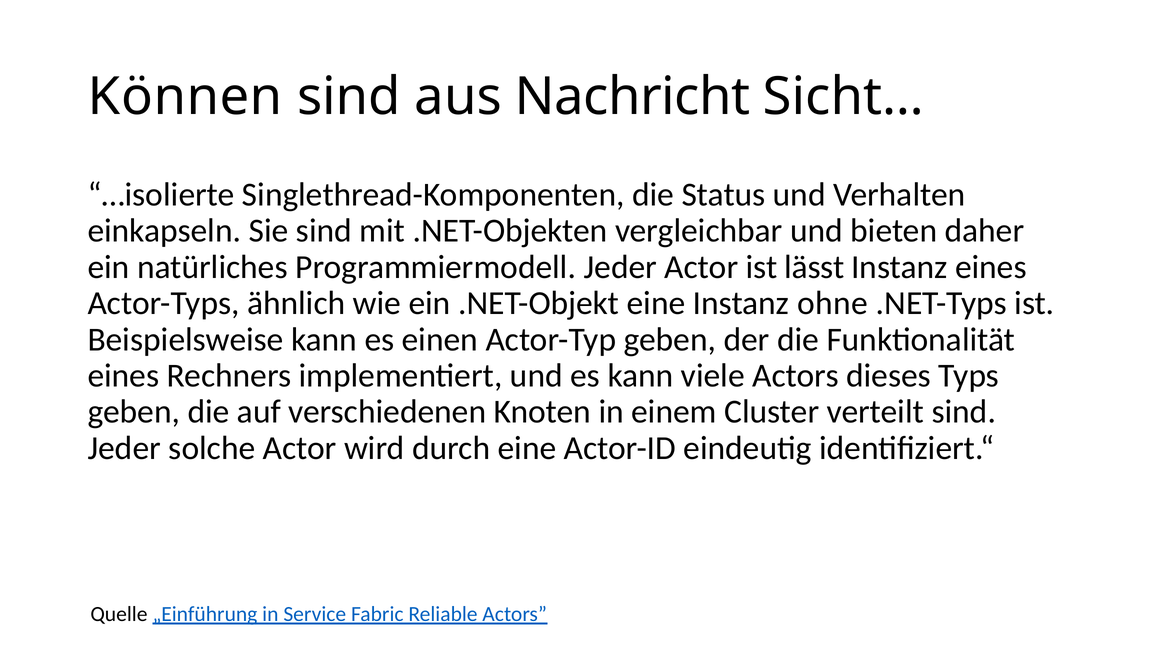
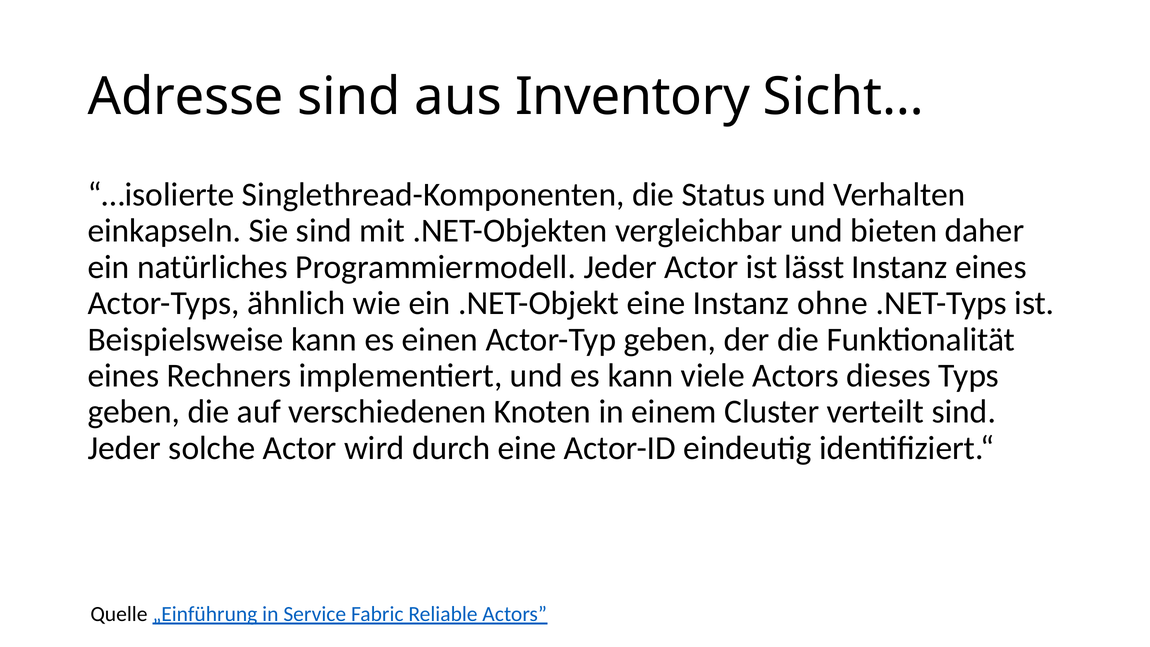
Können: Können -> Adresse
Nachricht: Nachricht -> Inventory
